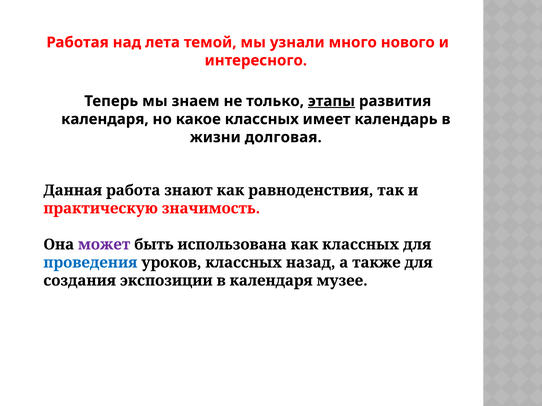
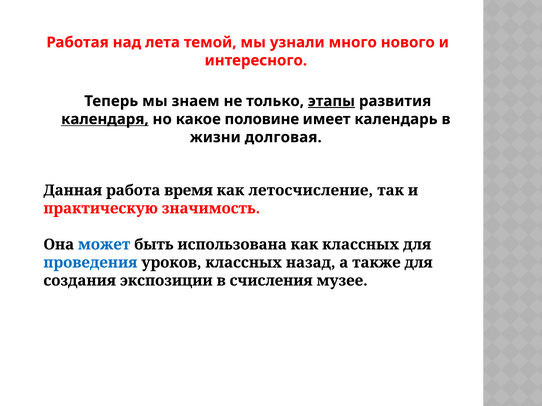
календаря at (105, 119) underline: none -> present
какое классных: классных -> половине
знают: знают -> время
равноденствия: равноденствия -> летосчисление
может colour: purple -> blue
в календаря: календаря -> счисления
